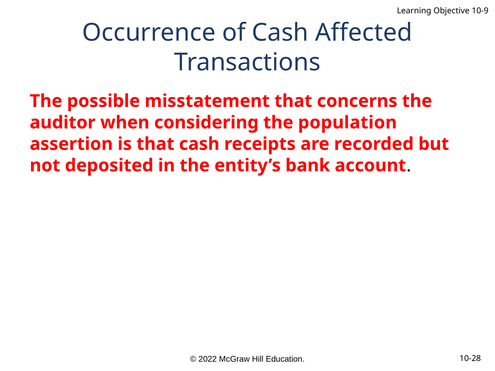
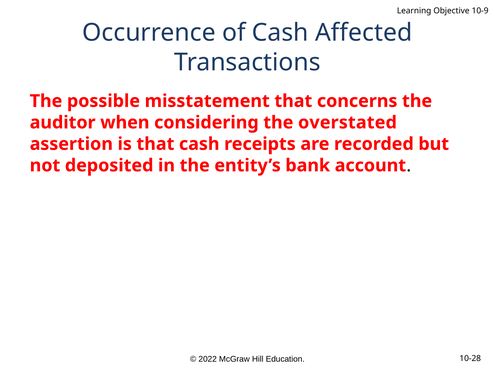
population: population -> overstated
